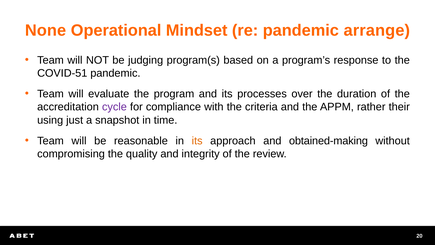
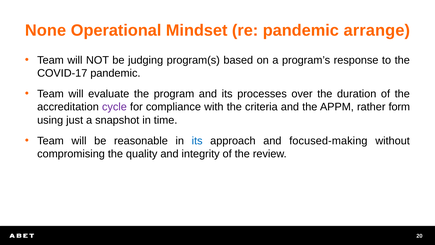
COVID-51: COVID-51 -> COVID-17
their: their -> form
its at (197, 141) colour: orange -> blue
obtained-making: obtained-making -> focused-making
